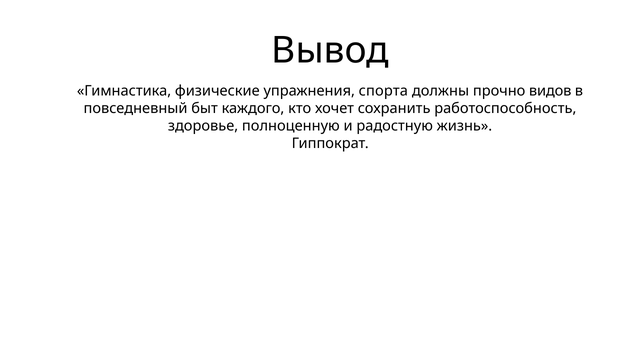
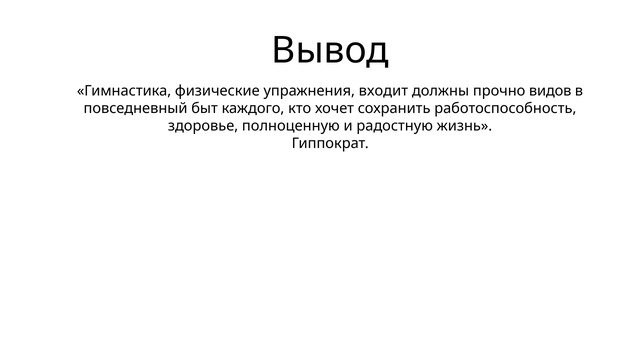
спорта: спорта -> входит
